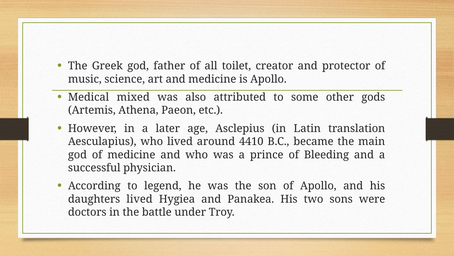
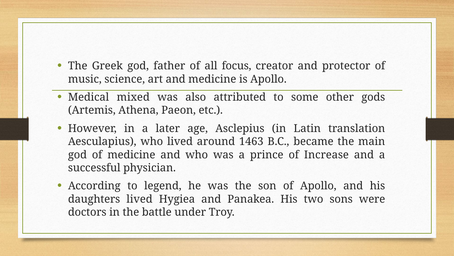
toilet: toilet -> focus
4410: 4410 -> 1463
Bleeding: Bleeding -> Increase
